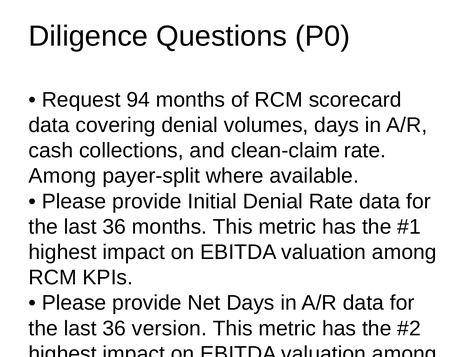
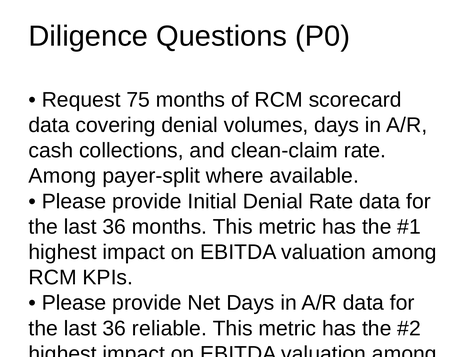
94: 94 -> 75
version: version -> reliable
